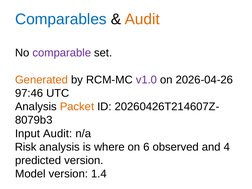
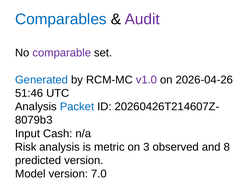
Audit at (142, 19) colour: orange -> purple
Generated colour: orange -> blue
97:46: 97:46 -> 51:46
Packet colour: orange -> blue
Input Audit: Audit -> Cash
where: where -> metric
6: 6 -> 3
4: 4 -> 8
1.4: 1.4 -> 7.0
